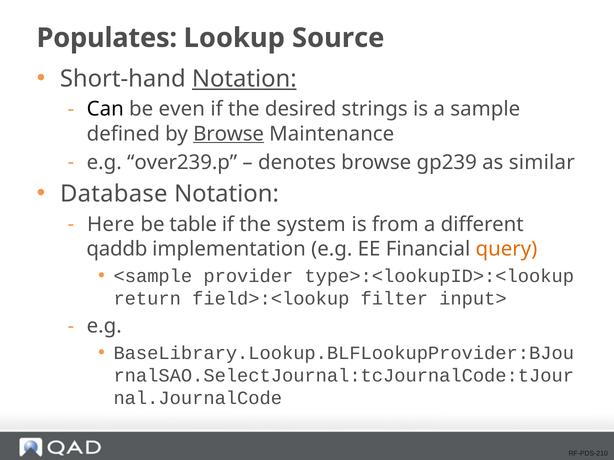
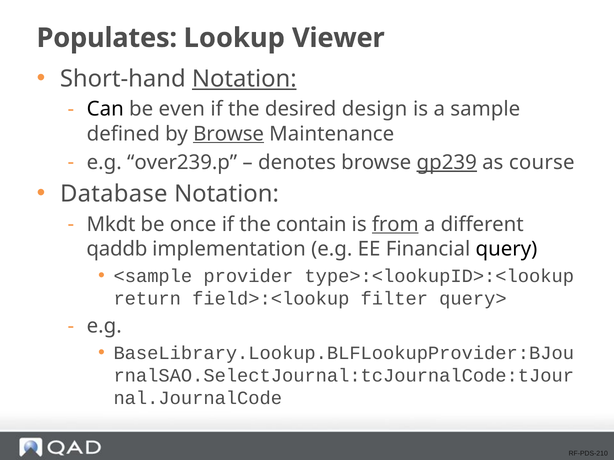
Source: Source -> Viewer
strings: strings -> design
gp239 underline: none -> present
similar: similar -> course
Here: Here -> Mkdt
table: table -> once
system: system -> contain
from underline: none -> present
query colour: orange -> black
input>: input> -> query>
